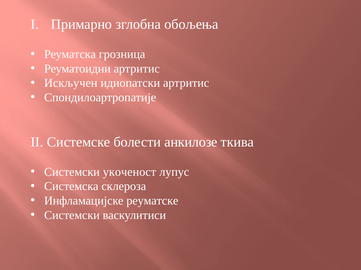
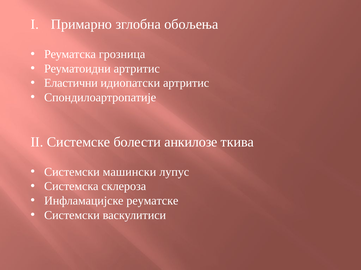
Искључен: Искључен -> Еластични
укоченост: укоченост -> машински
